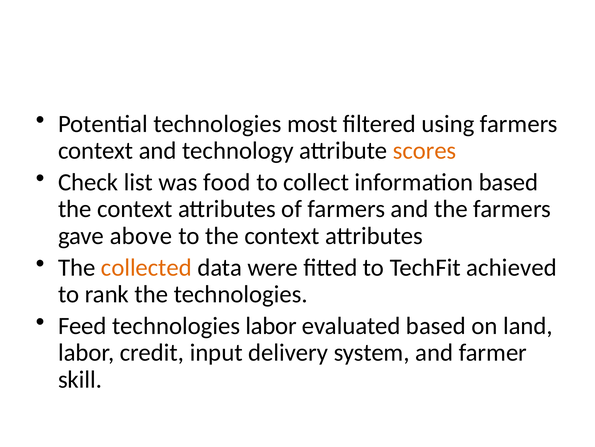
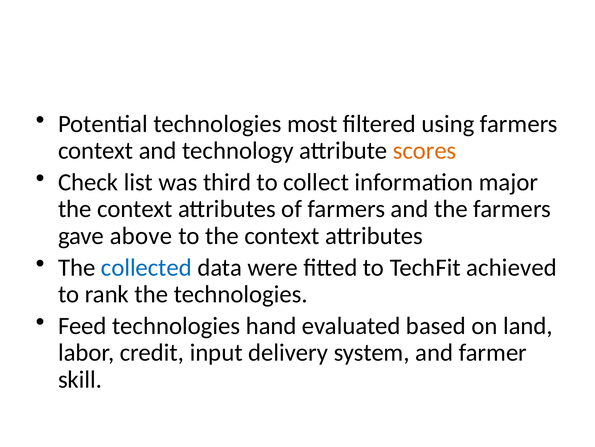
food: food -> third
information based: based -> major
collected colour: orange -> blue
technologies labor: labor -> hand
